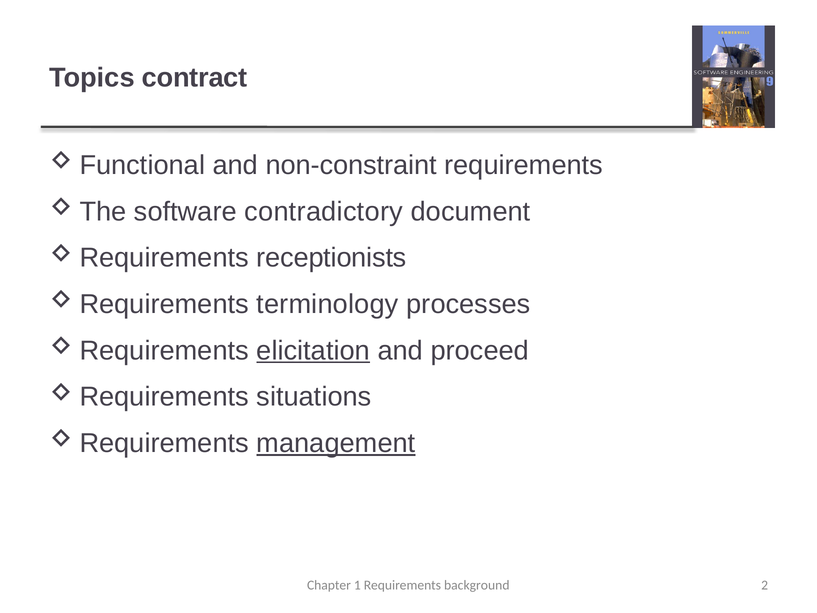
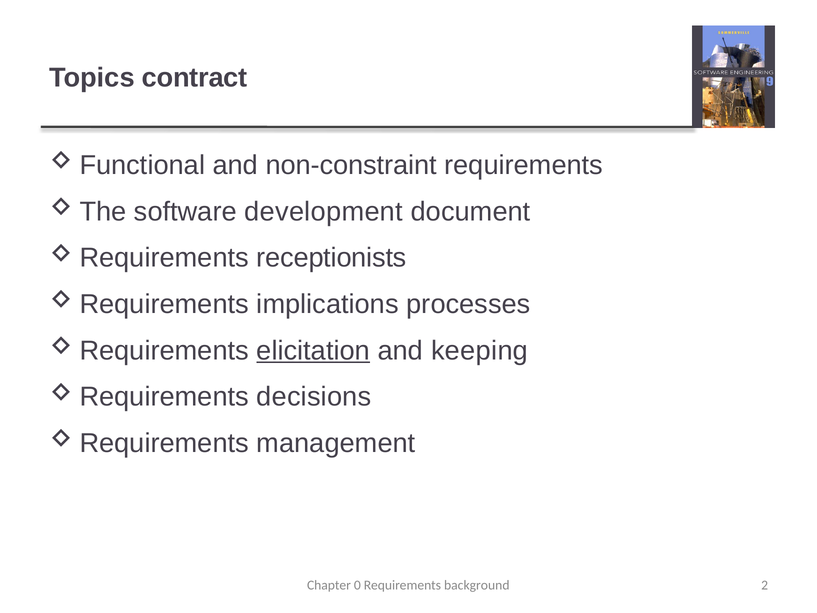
contradictory: contradictory -> development
terminology: terminology -> implications
proceed: proceed -> keeping
situations: situations -> decisions
management underline: present -> none
1: 1 -> 0
